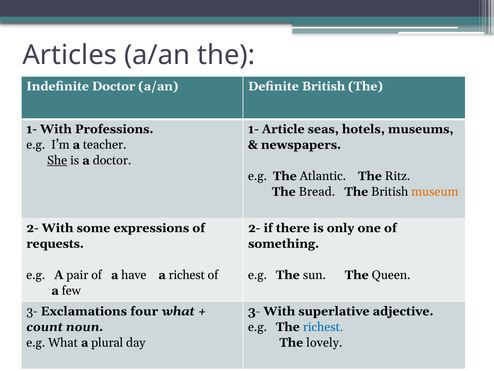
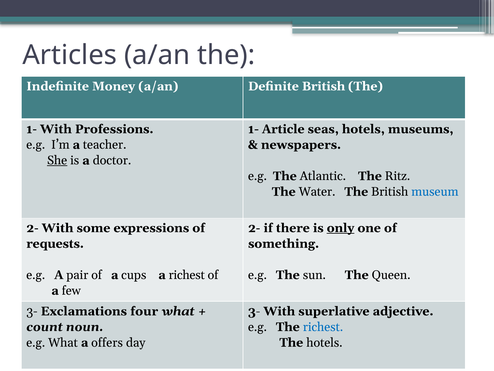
Indefinite Doctor: Doctor -> Money
Bread: Bread -> Water
museum colour: orange -> blue
only underline: none -> present
have: have -> cups
The lovely: lovely -> hotels
plural: plural -> offers
